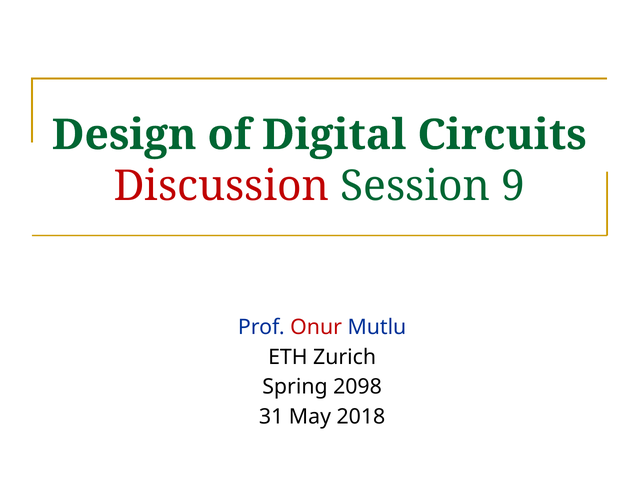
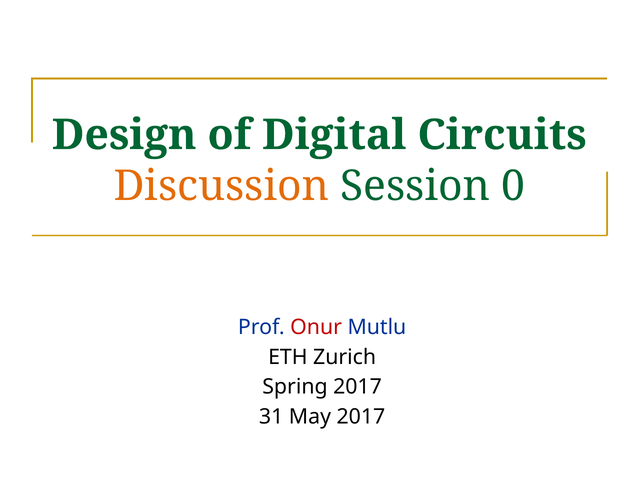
Discussion colour: red -> orange
9: 9 -> 0
Spring 2098: 2098 -> 2017
May 2018: 2018 -> 2017
